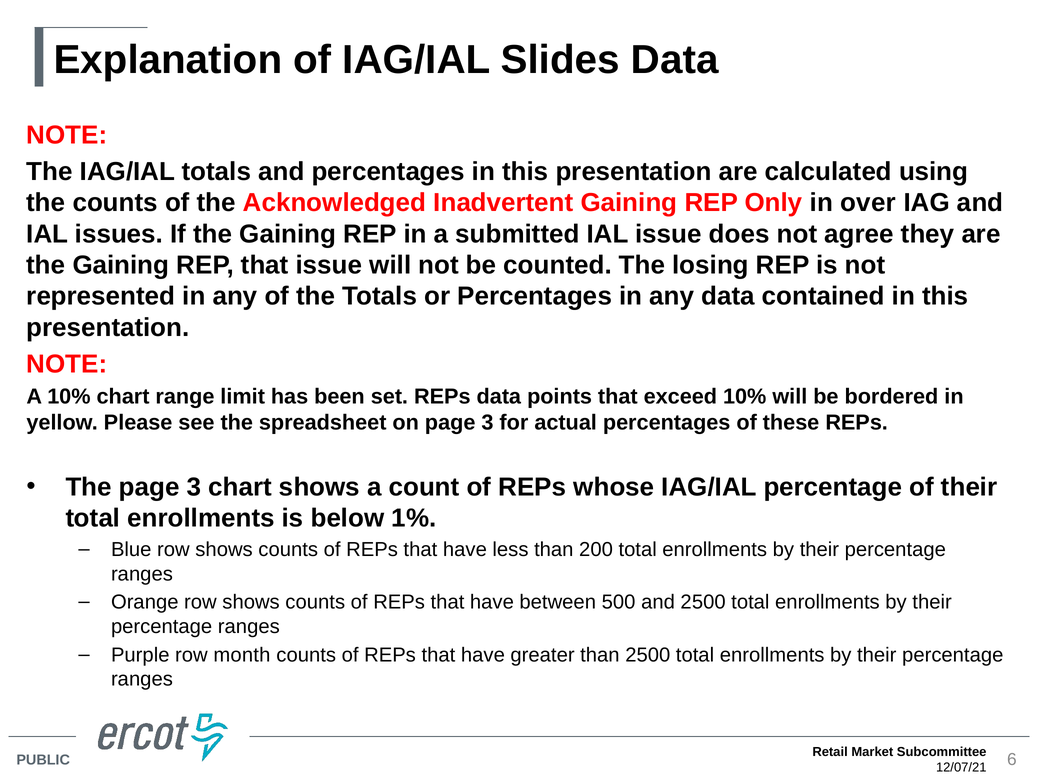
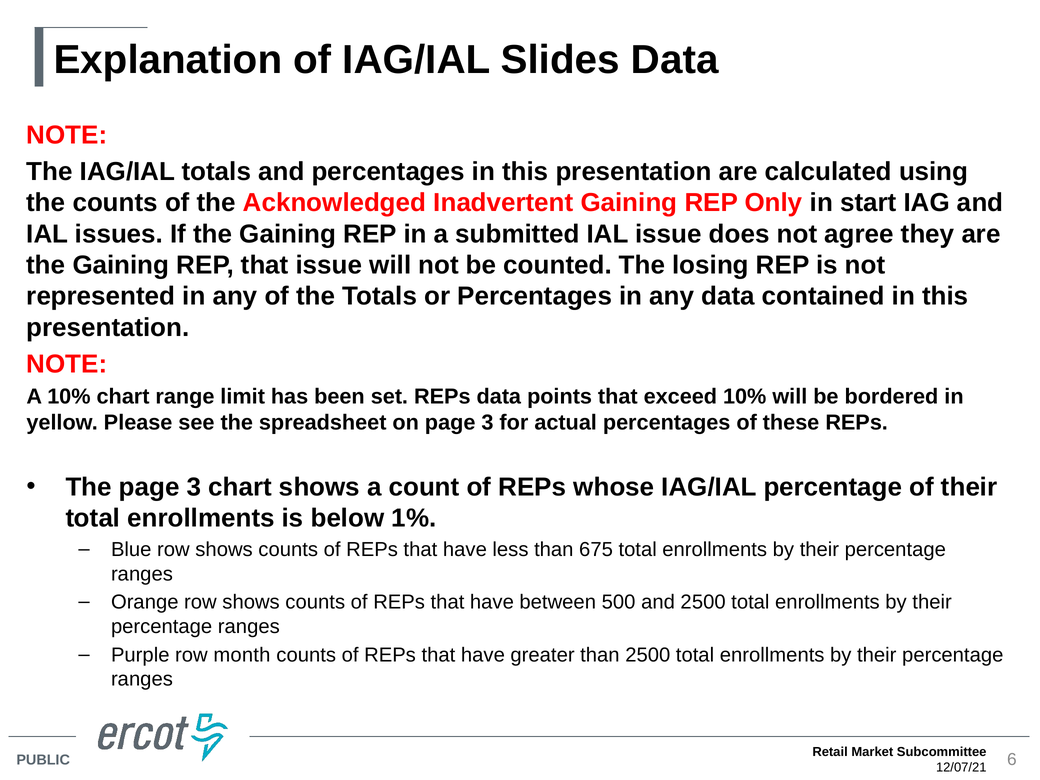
over: over -> start
200: 200 -> 675
